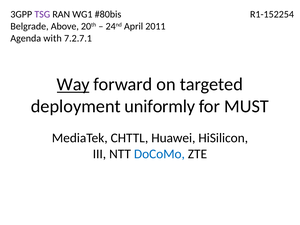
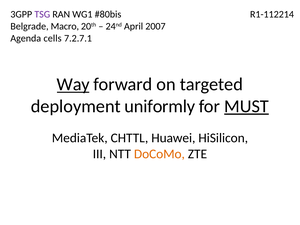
R1-152254: R1-152254 -> R1-112214
Above: Above -> Macro
2011: 2011 -> 2007
with: with -> cells
MUST underline: none -> present
DoCoMo colour: blue -> orange
